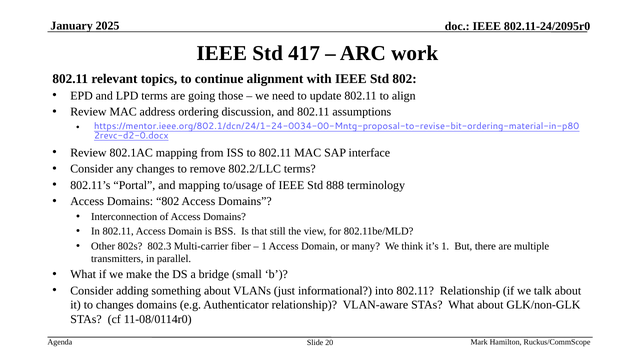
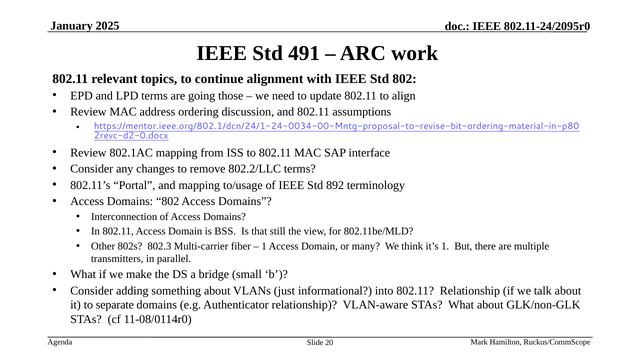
417: 417 -> 491
888: 888 -> 892
to changes: changes -> separate
